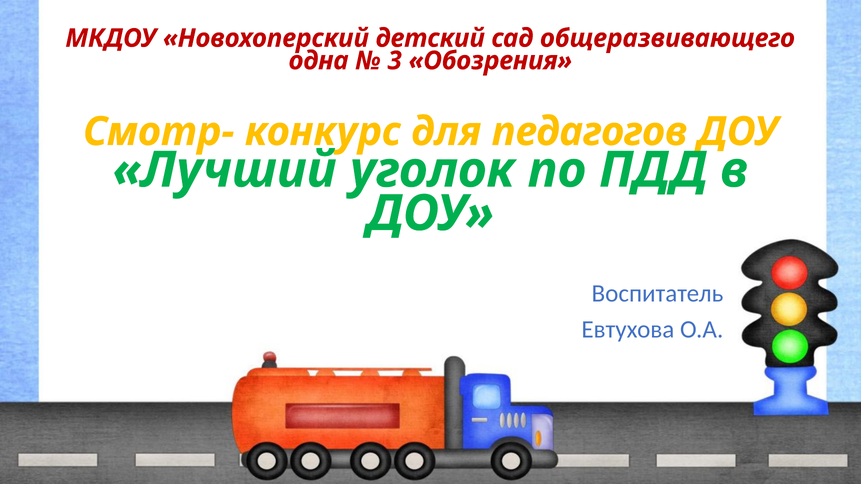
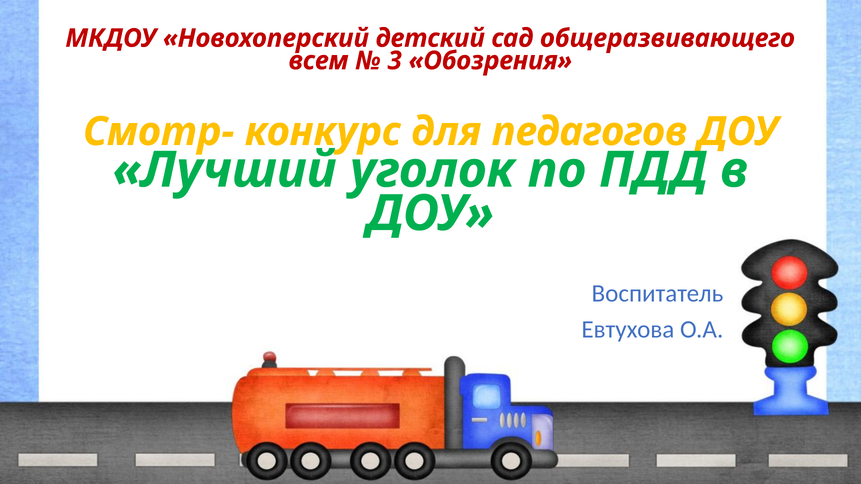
одна: одна -> всем
